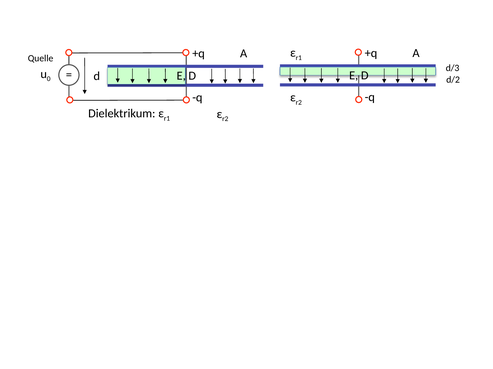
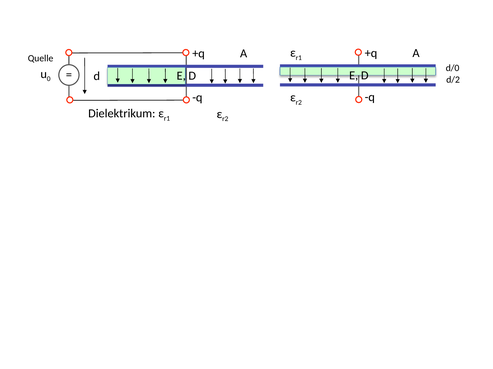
d/3: d/3 -> d/0
